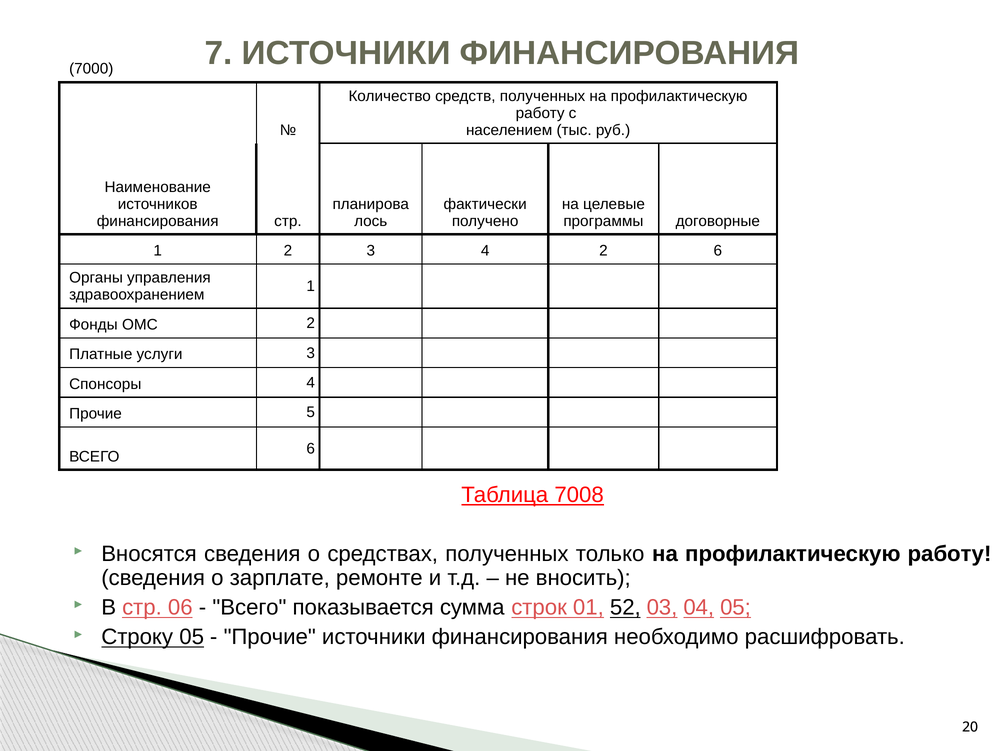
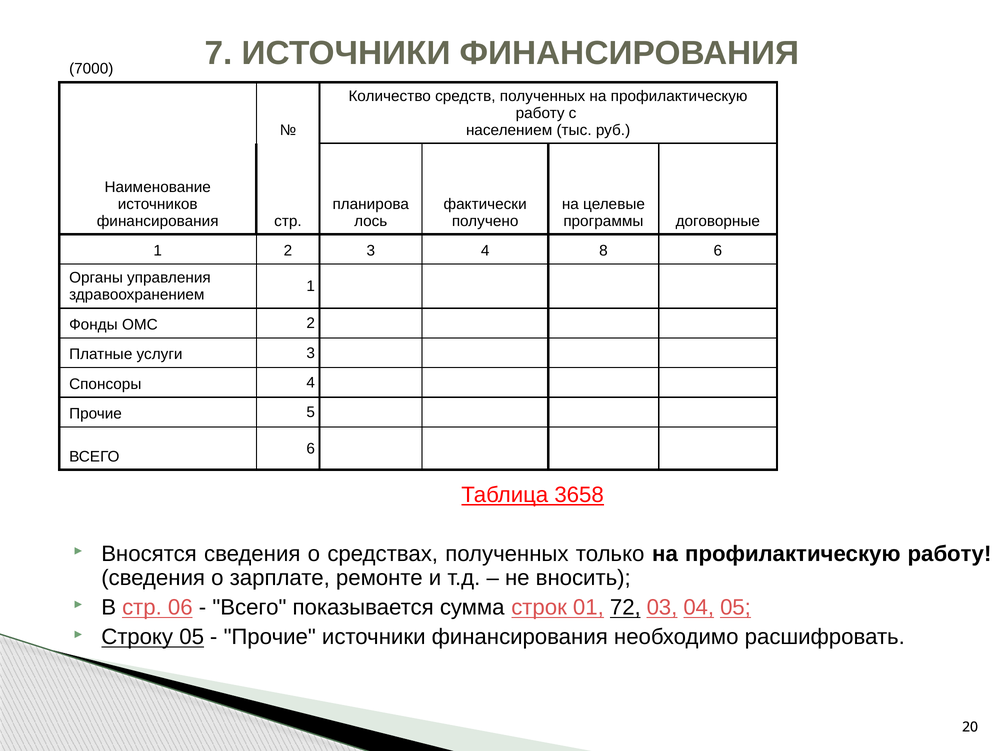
4 2: 2 -> 8
7008: 7008 -> 3658
52: 52 -> 72
